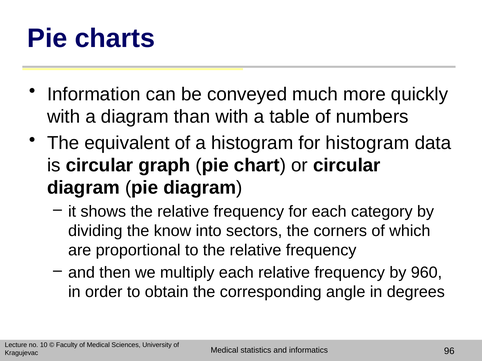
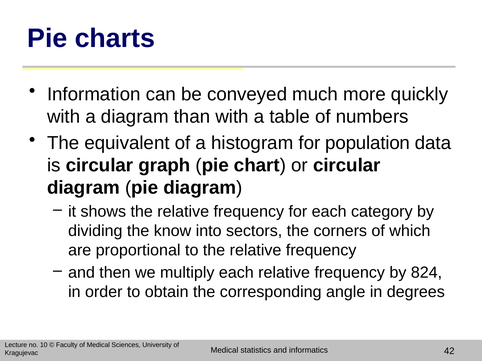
for histogram: histogram -> population
960: 960 -> 824
96: 96 -> 42
